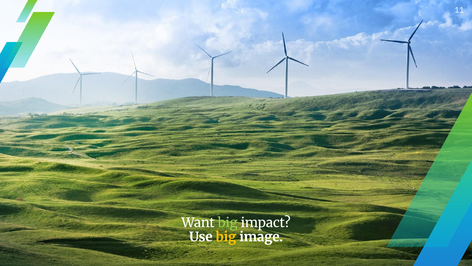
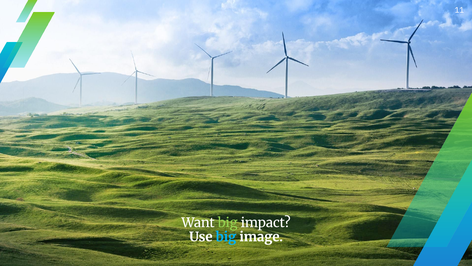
big at (226, 237) colour: yellow -> light blue
